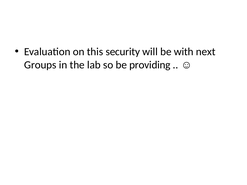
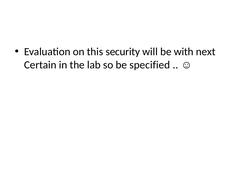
Groups: Groups -> Certain
providing: providing -> specified
